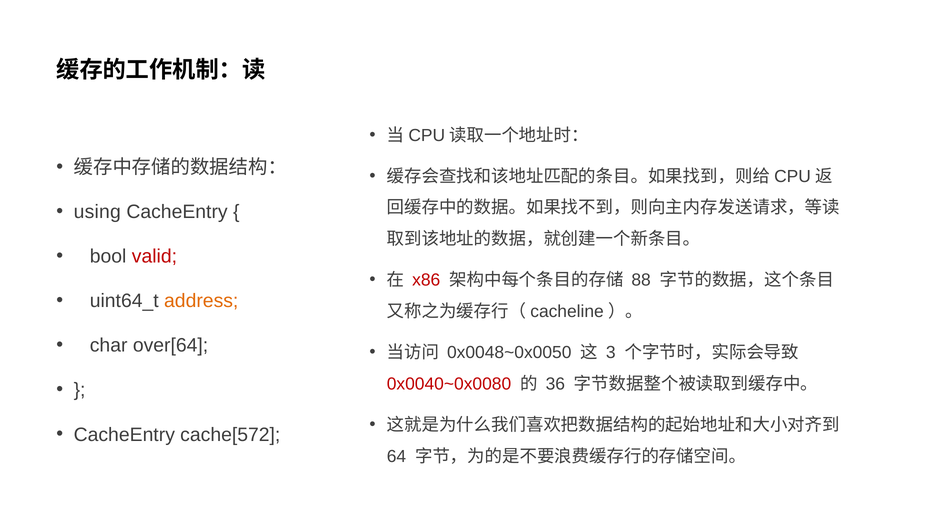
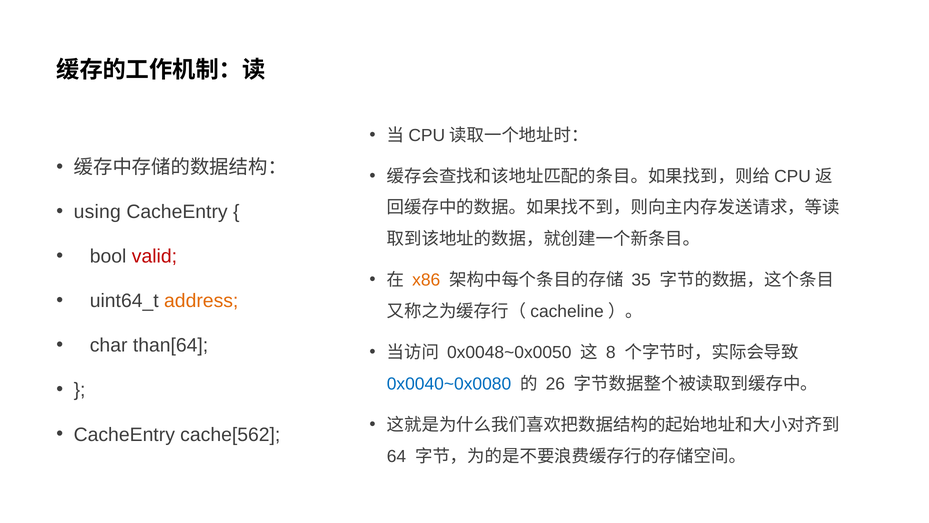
x86 colour: red -> orange
88: 88 -> 35
over[64: over[64 -> than[64
3: 3 -> 8
0x0040~0x0080 colour: red -> blue
36: 36 -> 26
cache[572: cache[572 -> cache[562
